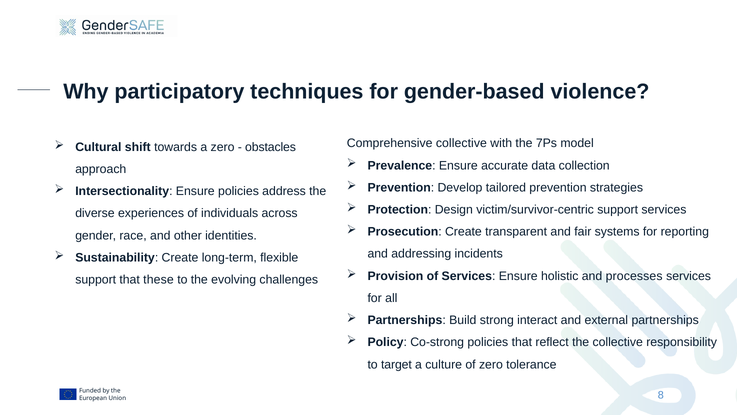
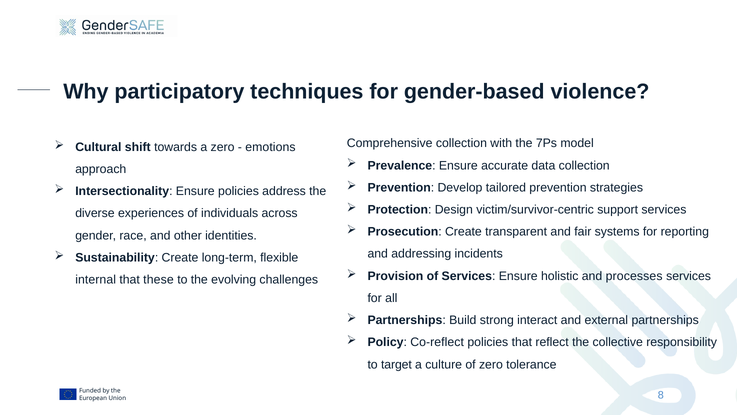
Comprehensive collective: collective -> collection
obstacles: obstacles -> emotions
support at (96, 279): support -> internal
Co-strong: Co-strong -> Co-reflect
